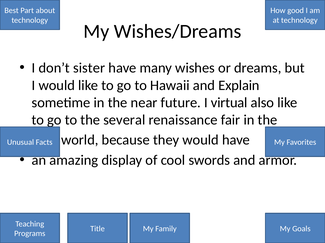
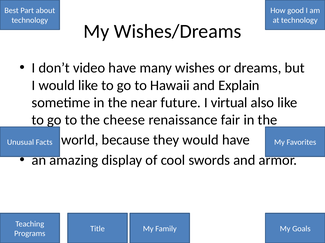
sister: sister -> video
several: several -> cheese
